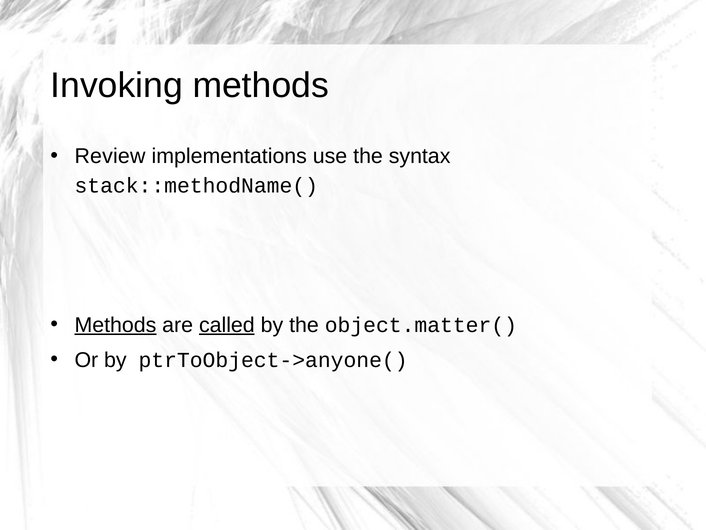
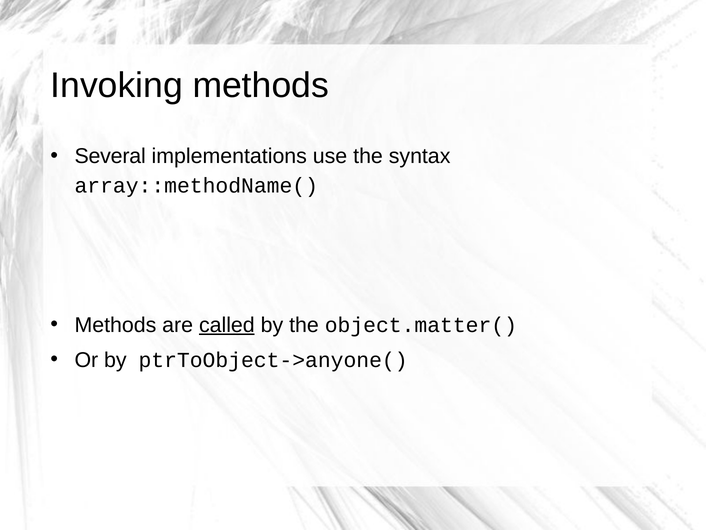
Review: Review -> Several
stack::methodName(: stack::methodName( -> array::methodName(
Methods at (115, 325) underline: present -> none
